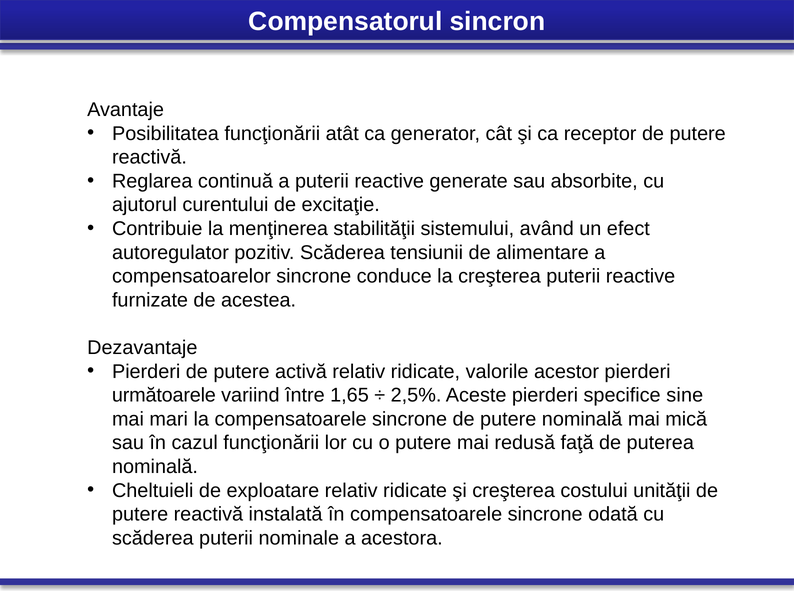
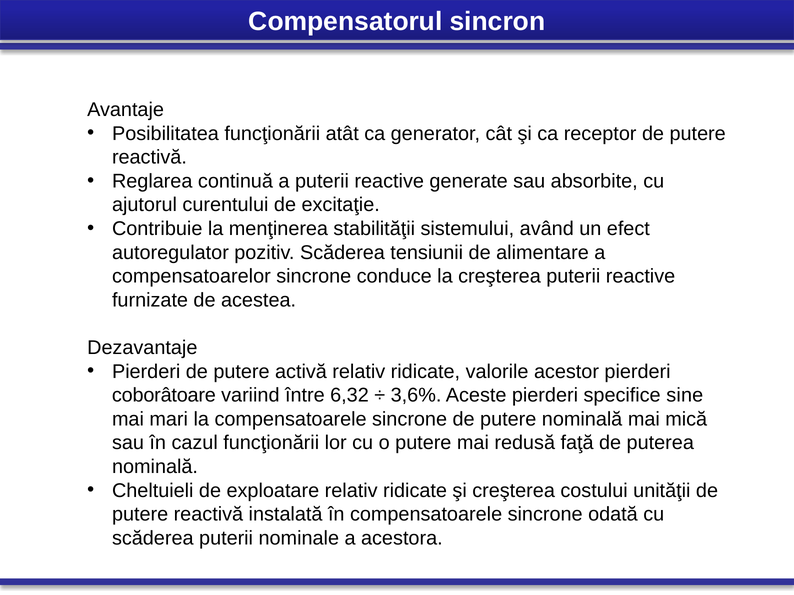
următoarele: următoarele -> coborâtoare
1,65: 1,65 -> 6,32
2,5%: 2,5% -> 3,6%
